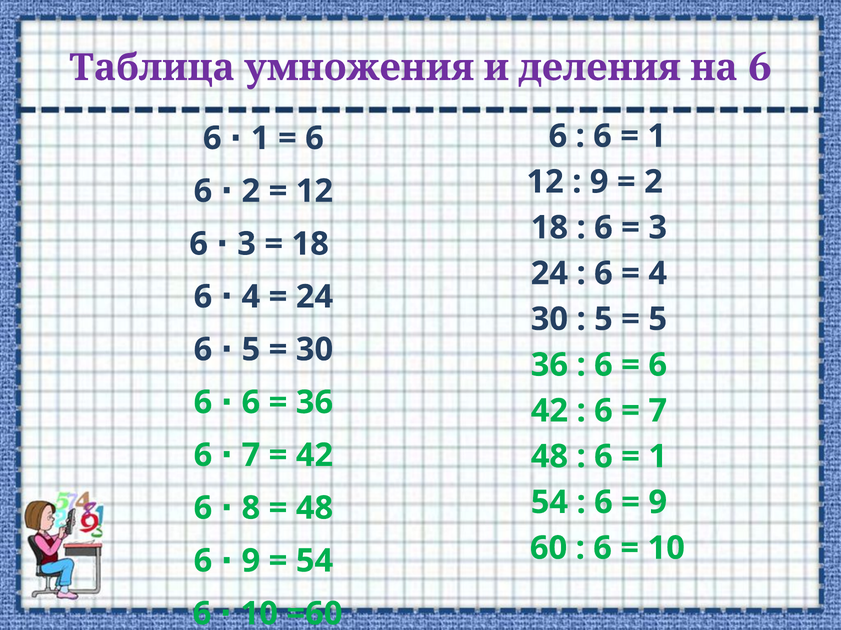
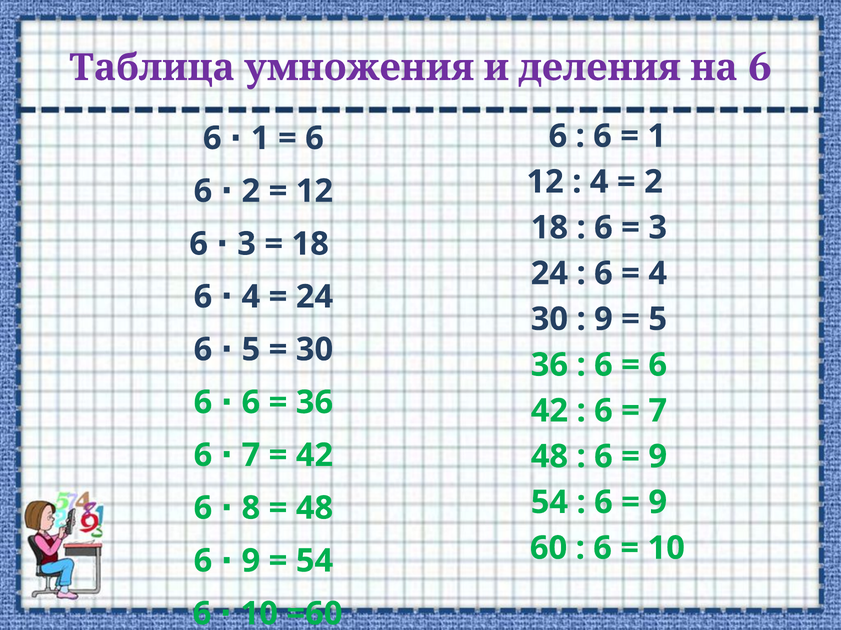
9 at (599, 182): 9 -> 4
5 at (603, 320): 5 -> 9
1 at (658, 457): 1 -> 9
